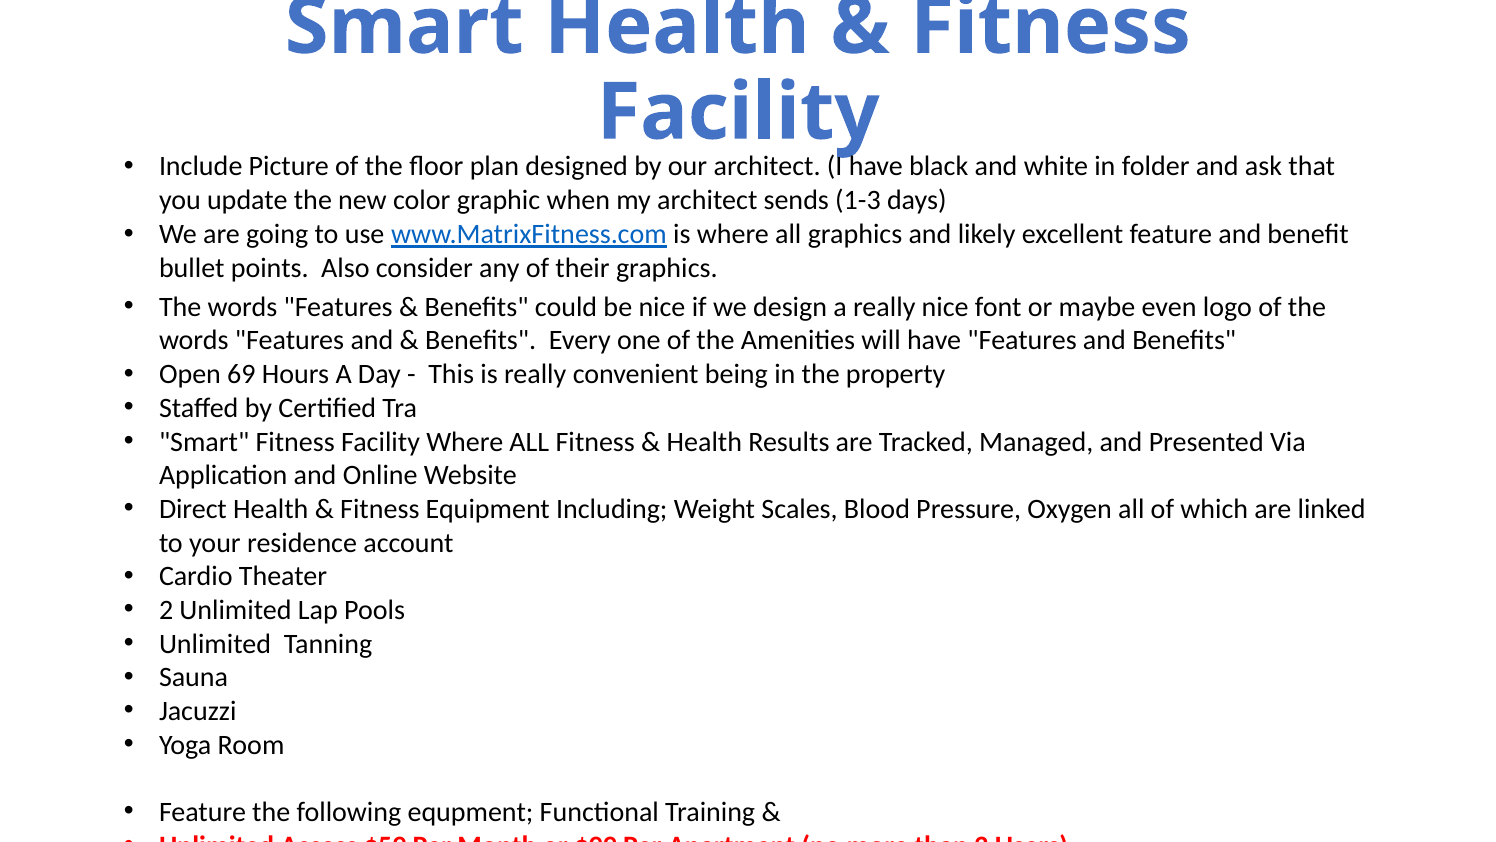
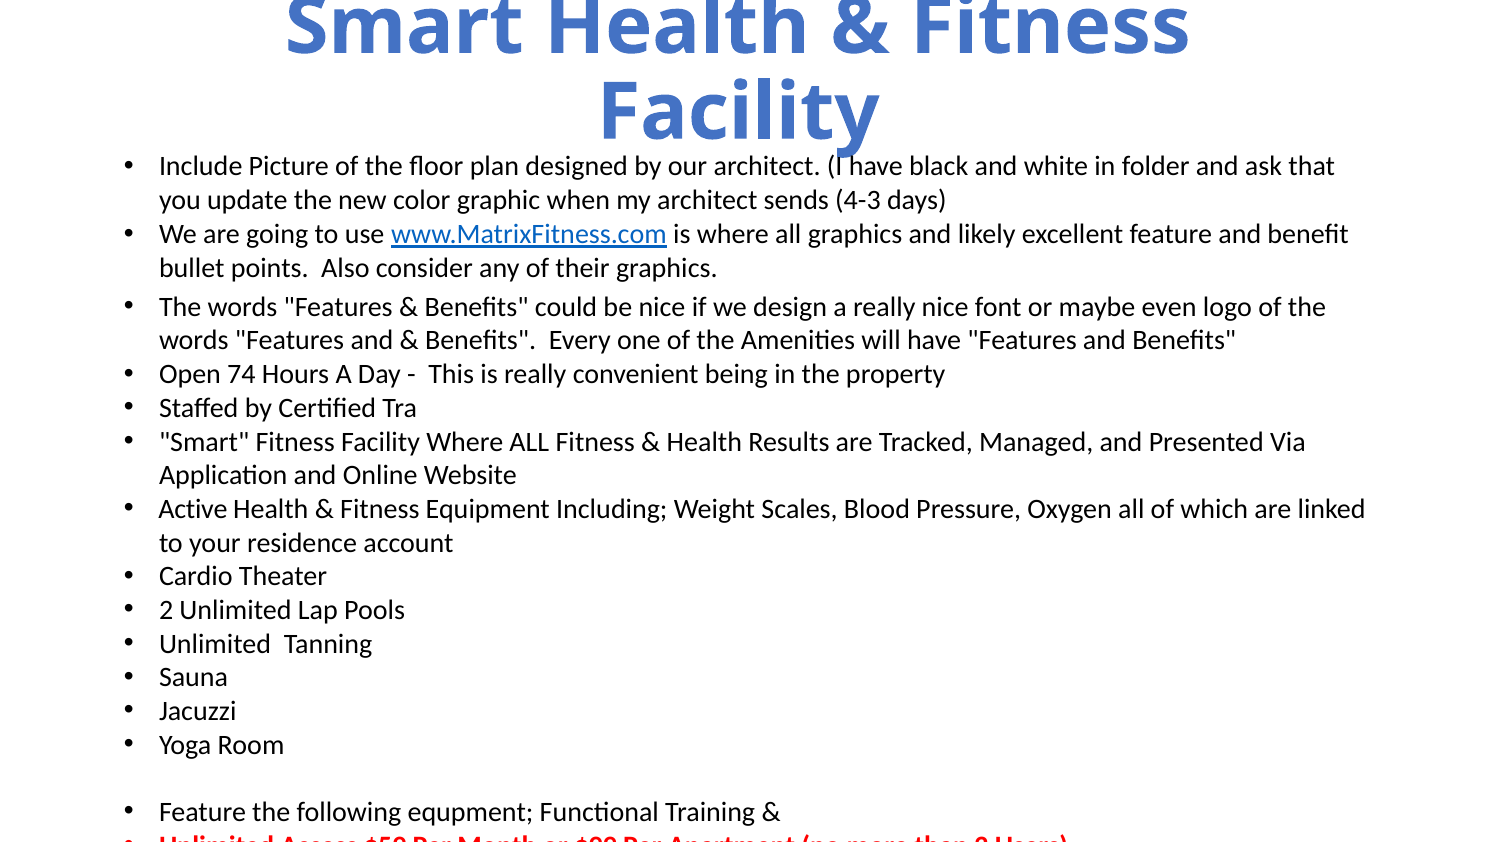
1-3: 1-3 -> 4-3
69: 69 -> 74
Direct: Direct -> Active
